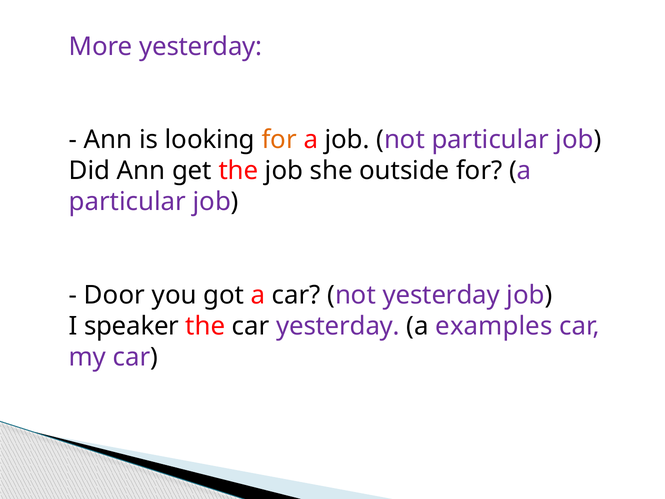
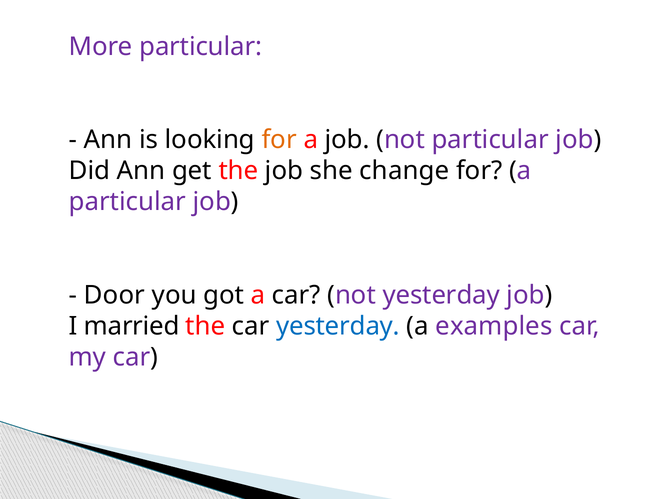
More yesterday: yesterday -> particular
outside: outside -> change
speaker: speaker -> married
yesterday at (338, 326) colour: purple -> blue
